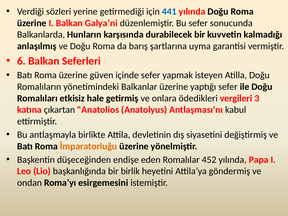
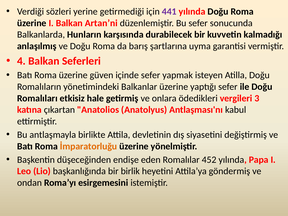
441 colour: blue -> purple
Galya’ni: Galya’ni -> Artan’ni
6: 6 -> 4
